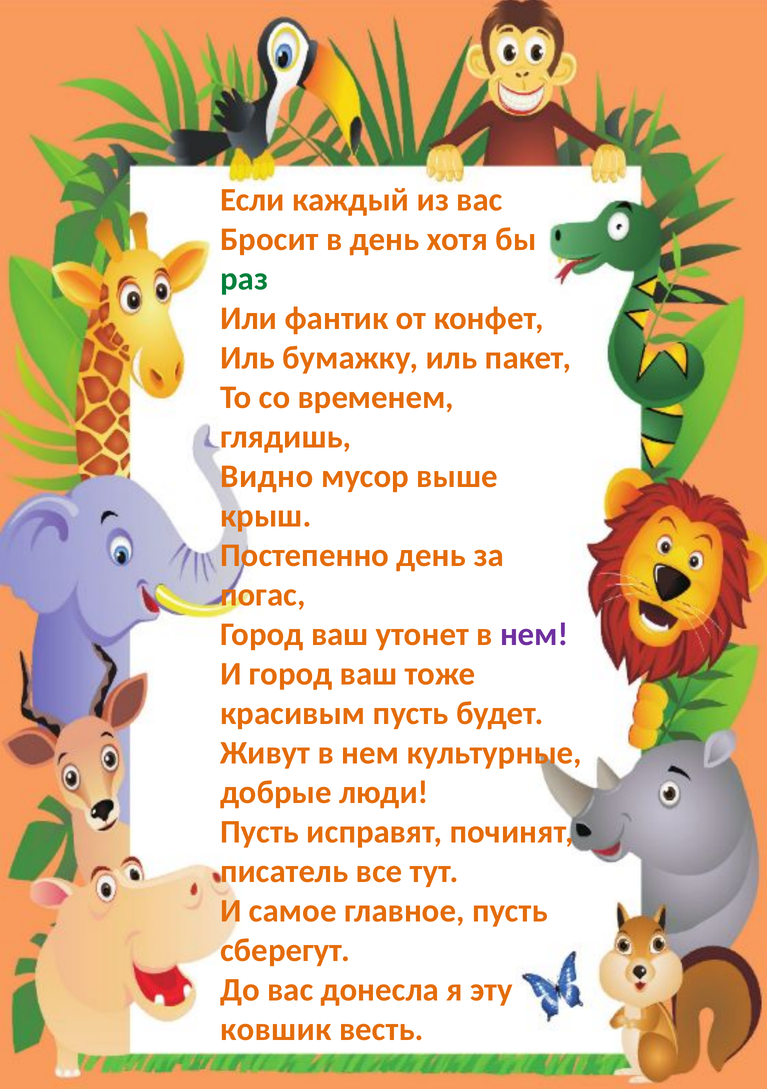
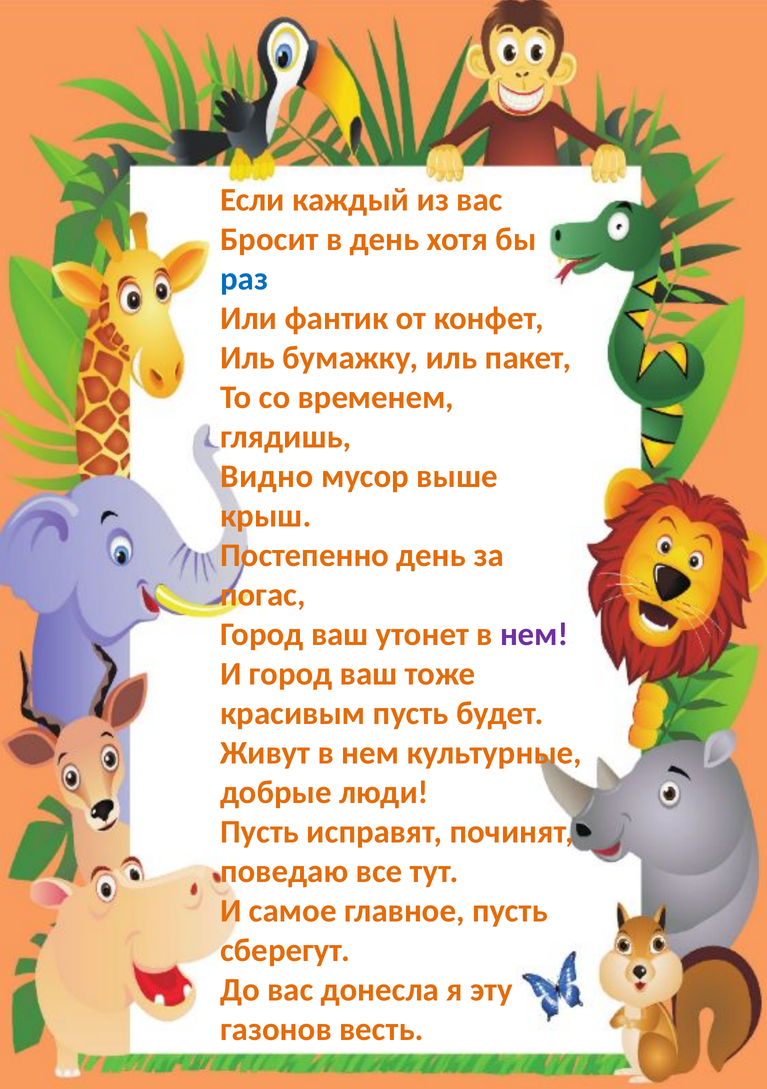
раз colour: green -> blue
писатель: писатель -> поведаю
ковшик: ковшик -> газонов
